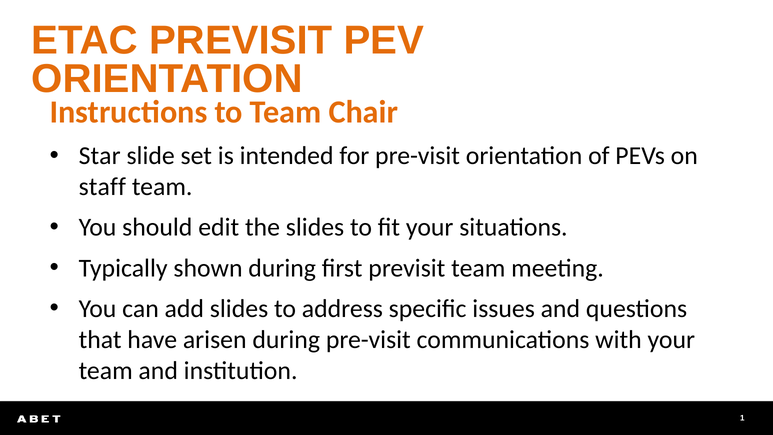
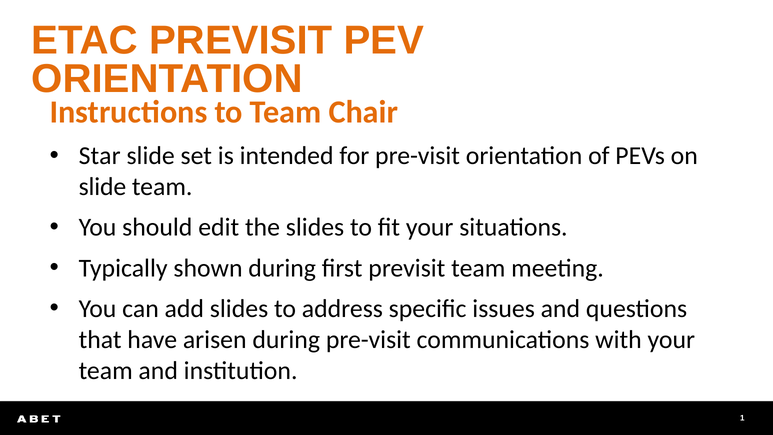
staff at (102, 187): staff -> slide
